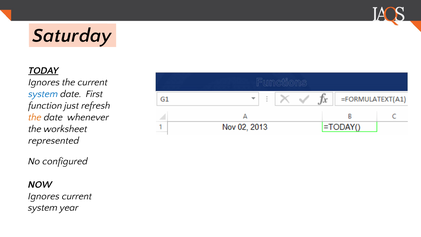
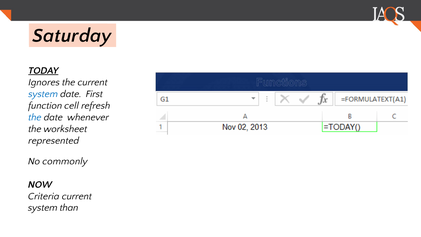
just: just -> cell
the at (35, 117) colour: orange -> blue
configured: configured -> commonly
Ignores at (44, 196): Ignores -> Criteria
year: year -> than
